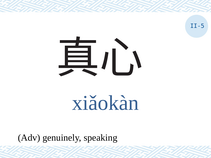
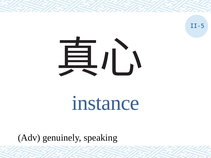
xiǎokàn: xiǎokàn -> instance
